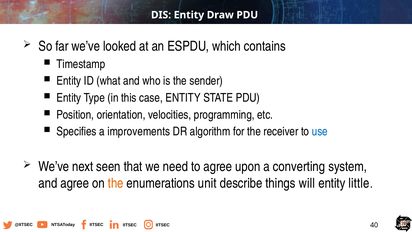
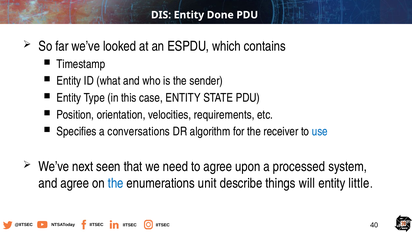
Draw: Draw -> Done
programming: programming -> requirements
improvements: improvements -> conversations
converting: converting -> processed
the at (116, 183) colour: orange -> blue
